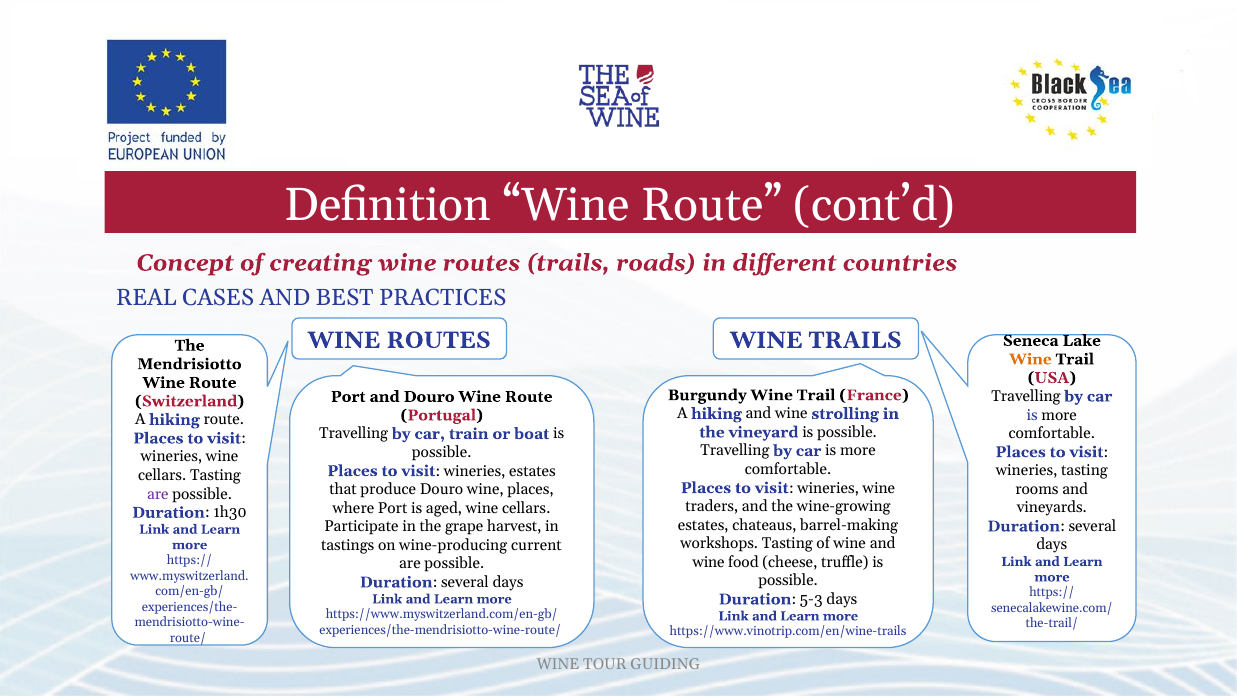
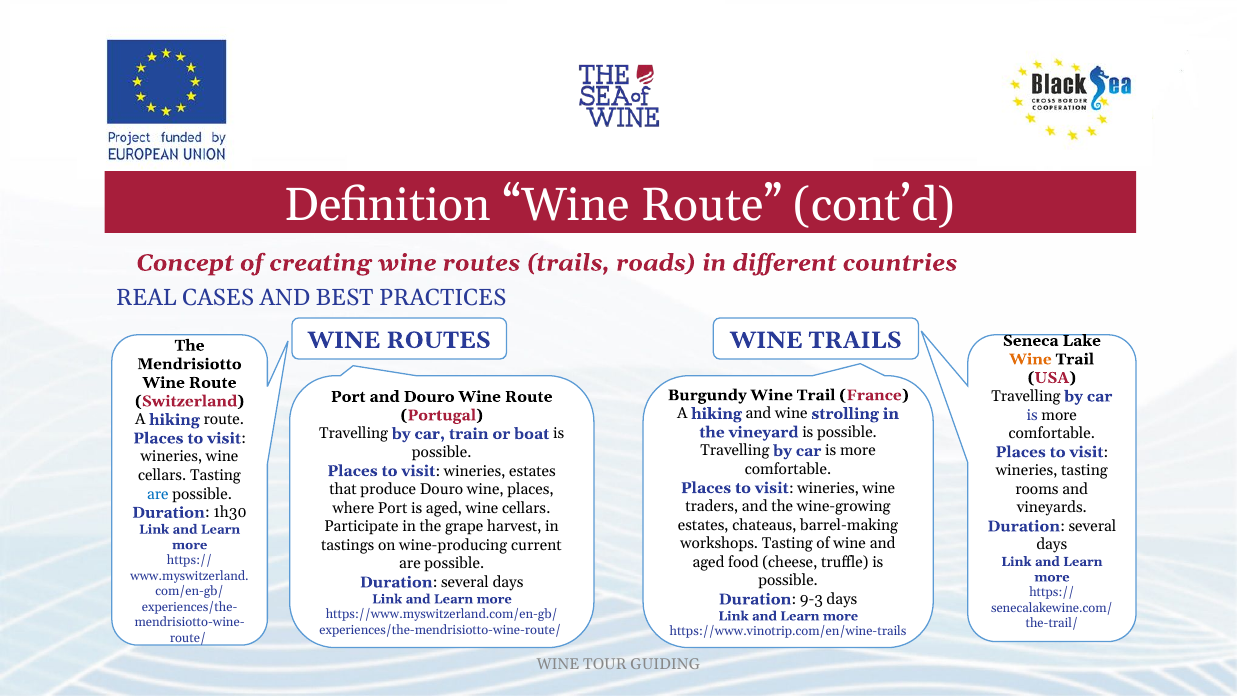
are at (158, 494) colour: purple -> blue
wine at (709, 562): wine -> aged
5-3: 5-3 -> 9-3
